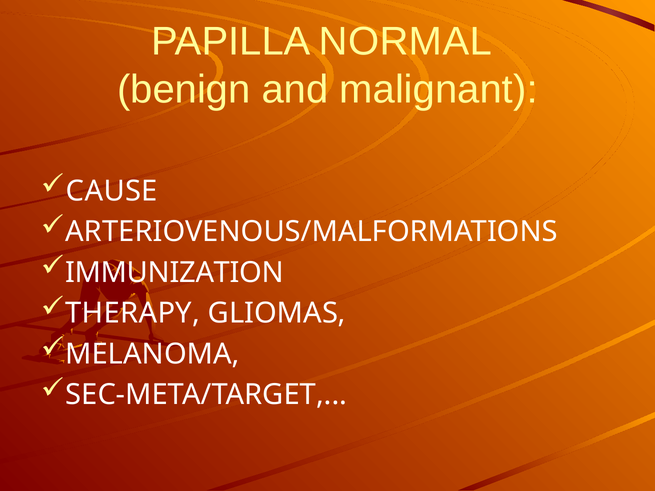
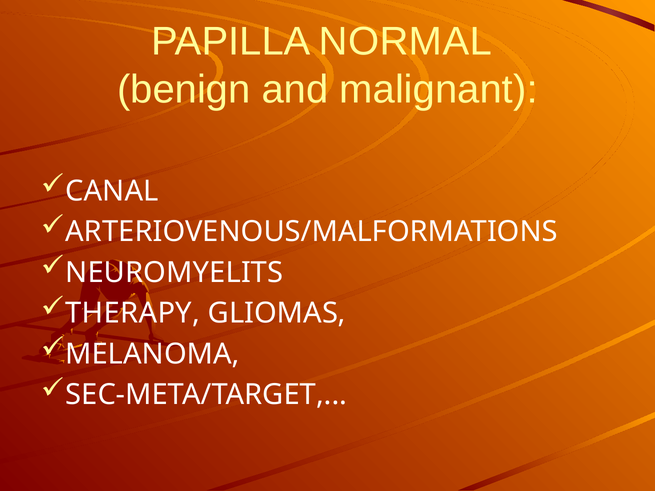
CAUSE: CAUSE -> CANAL
IMMUNIZATION: IMMUNIZATION -> NEUROMYELITS
